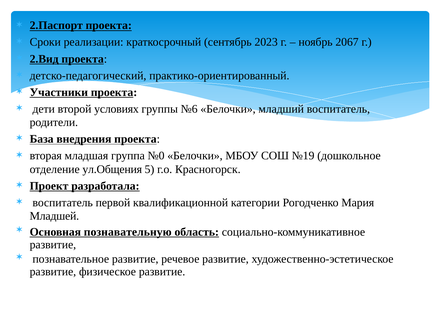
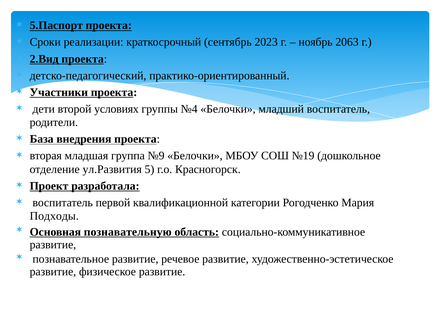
2.Паспорт: 2.Паспорт -> 5.Паспорт
2067: 2067 -> 2063
№6: №6 -> №4
№0: №0 -> №9
ул.Общения: ул.Общения -> ул.Развития
Младшей: Младшей -> Подходы
